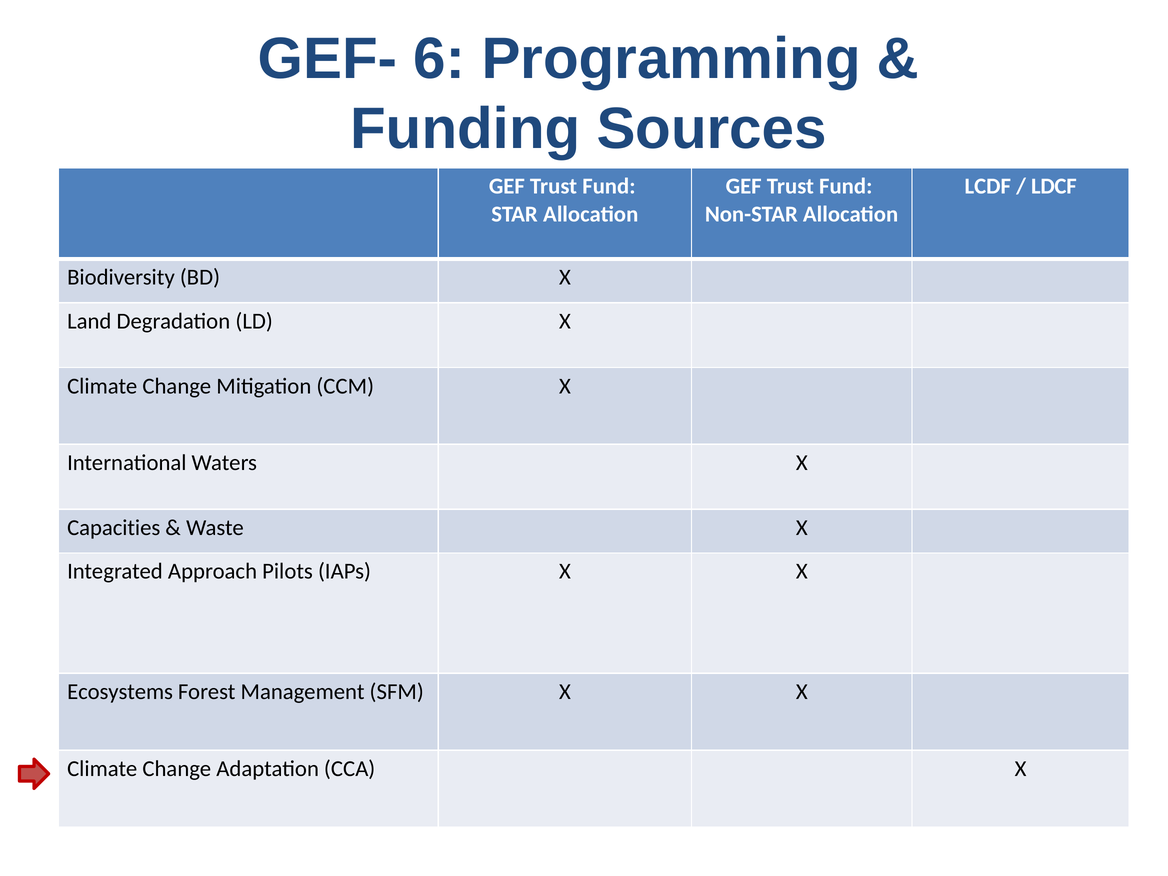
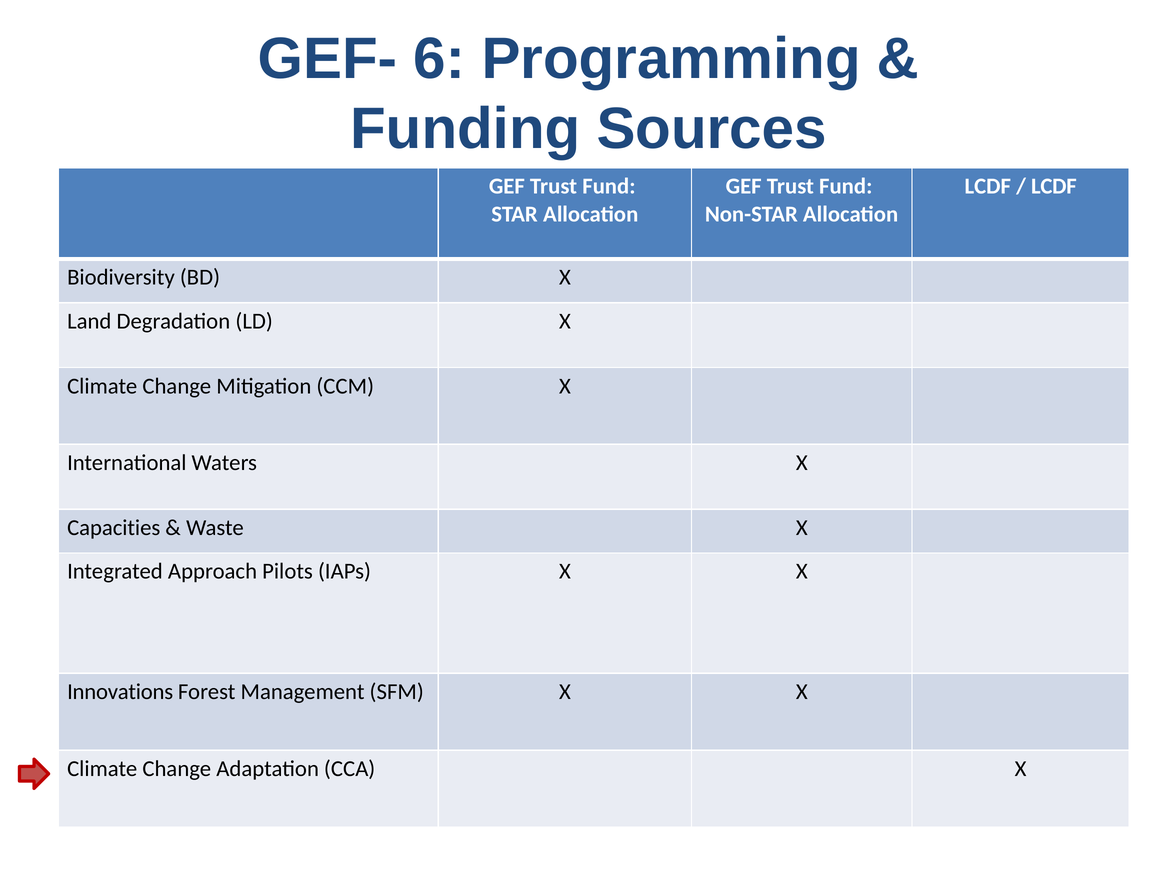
LDCF at (1054, 186): LDCF -> LCDF
Ecosystems: Ecosystems -> Innovations
